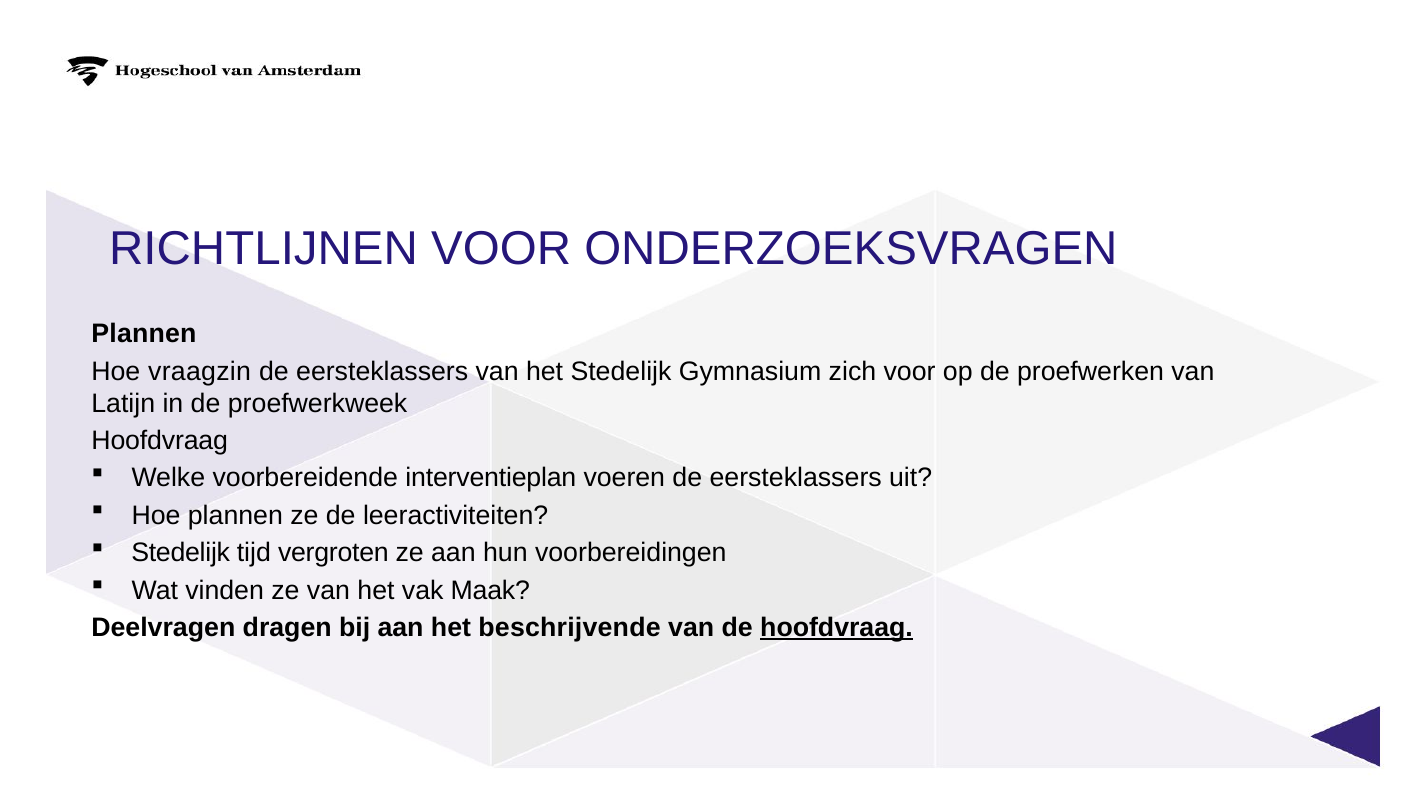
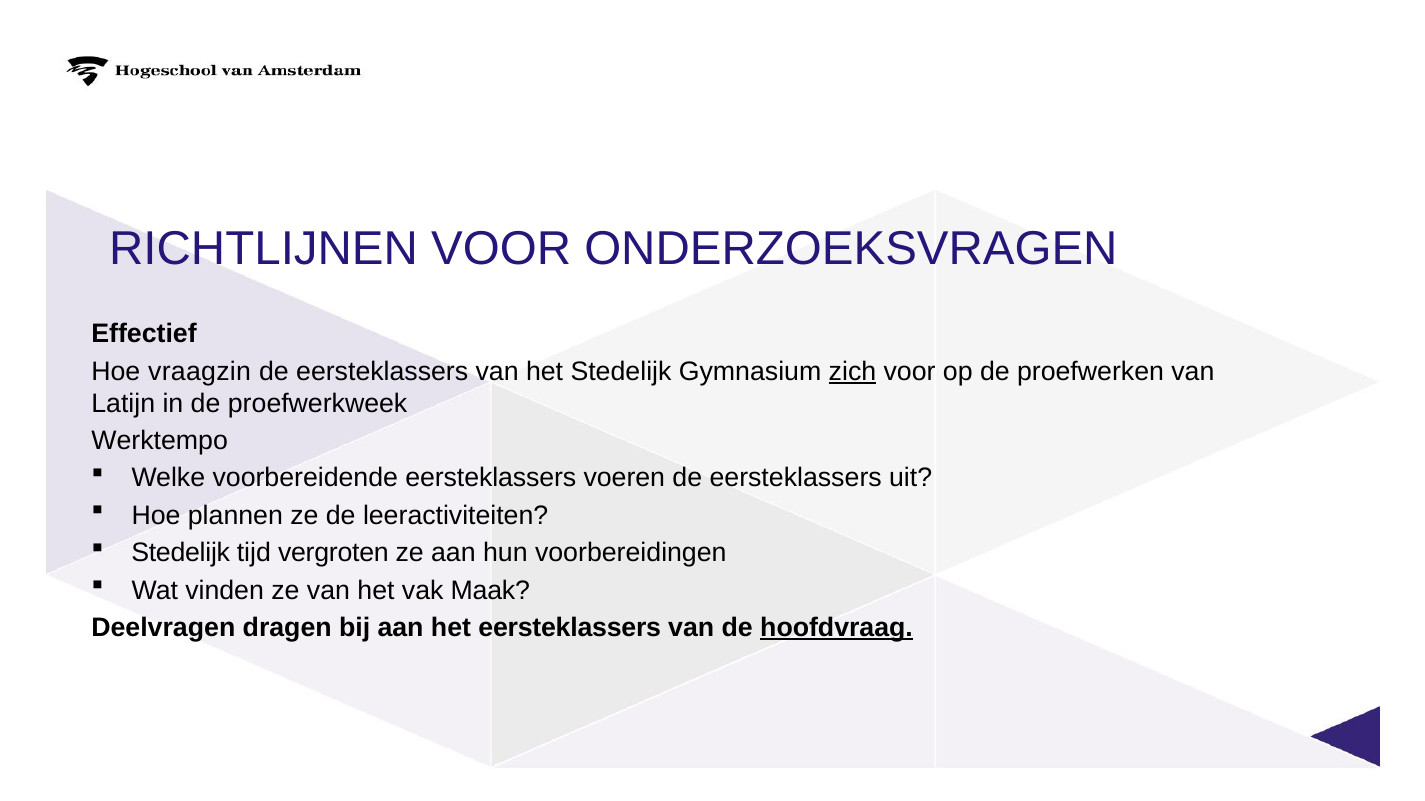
Plannen at (144, 334): Plannen -> Effectief
zich underline: none -> present
Hoofdvraag at (160, 441): Hoofdvraag -> Werktempo
voorbereidende interventieplan: interventieplan -> eersteklassers
het beschrijvende: beschrijvende -> eersteklassers
